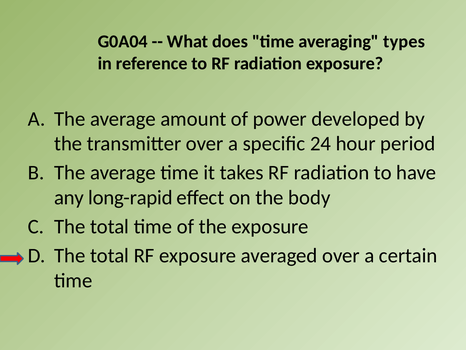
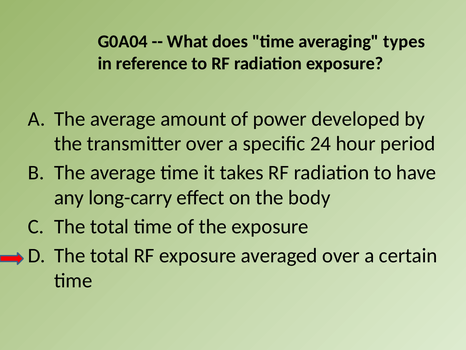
long-rapid: long-rapid -> long-carry
